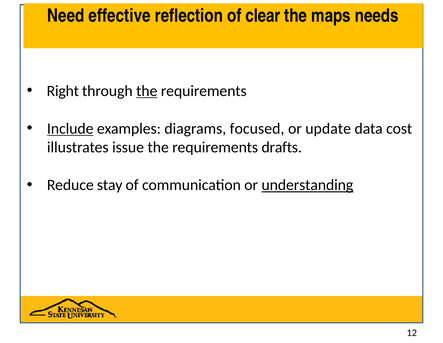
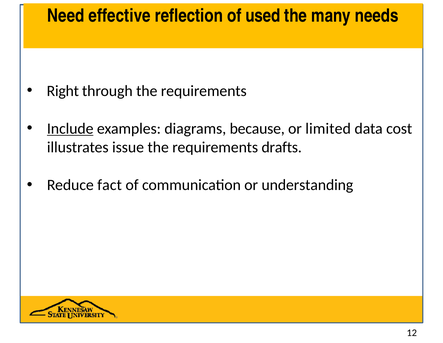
clear: clear -> used
maps: maps -> many
the at (147, 91) underline: present -> none
focused: focused -> because
update: update -> limited
stay: stay -> fact
understanding underline: present -> none
